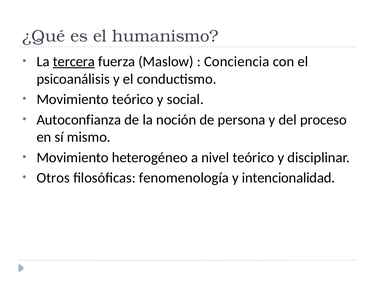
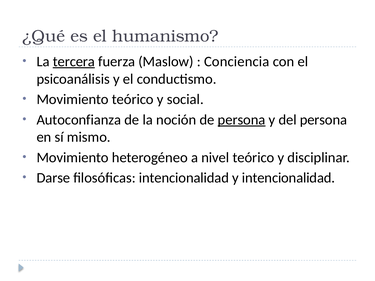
persona at (242, 120) underline: none -> present
del proceso: proceso -> persona
Otros: Otros -> Darse
filosóficas fenomenología: fenomenología -> intencionalidad
